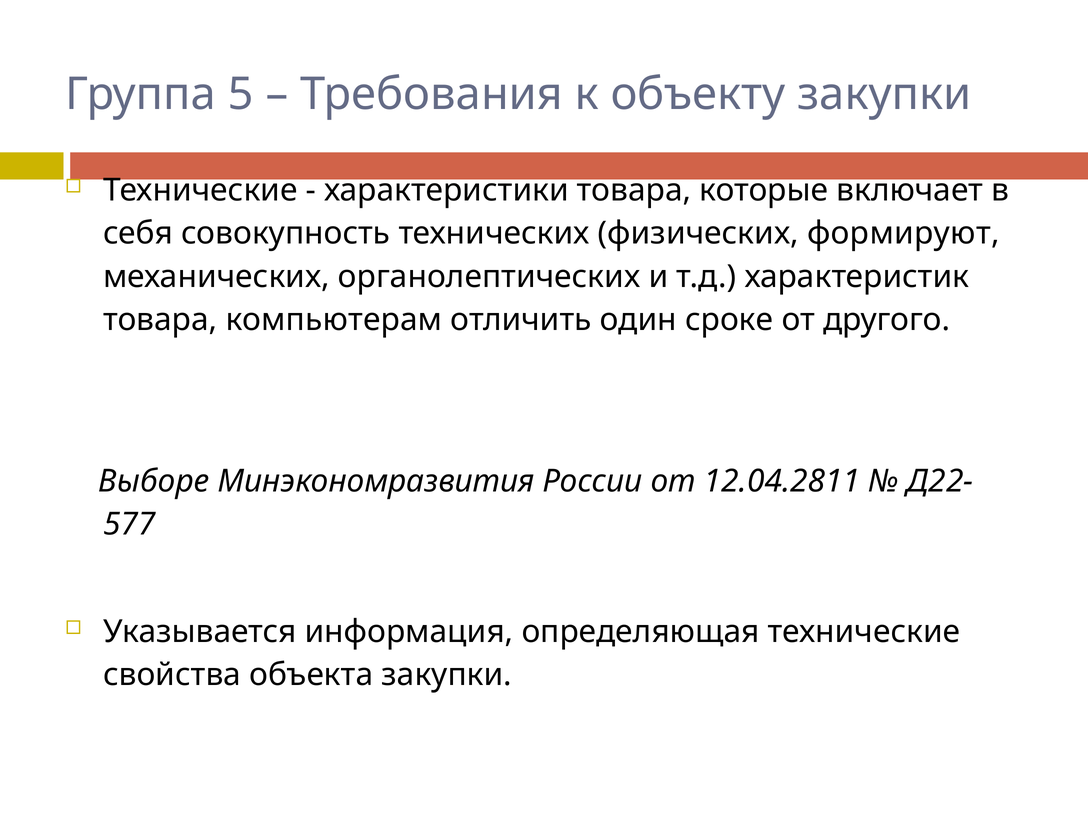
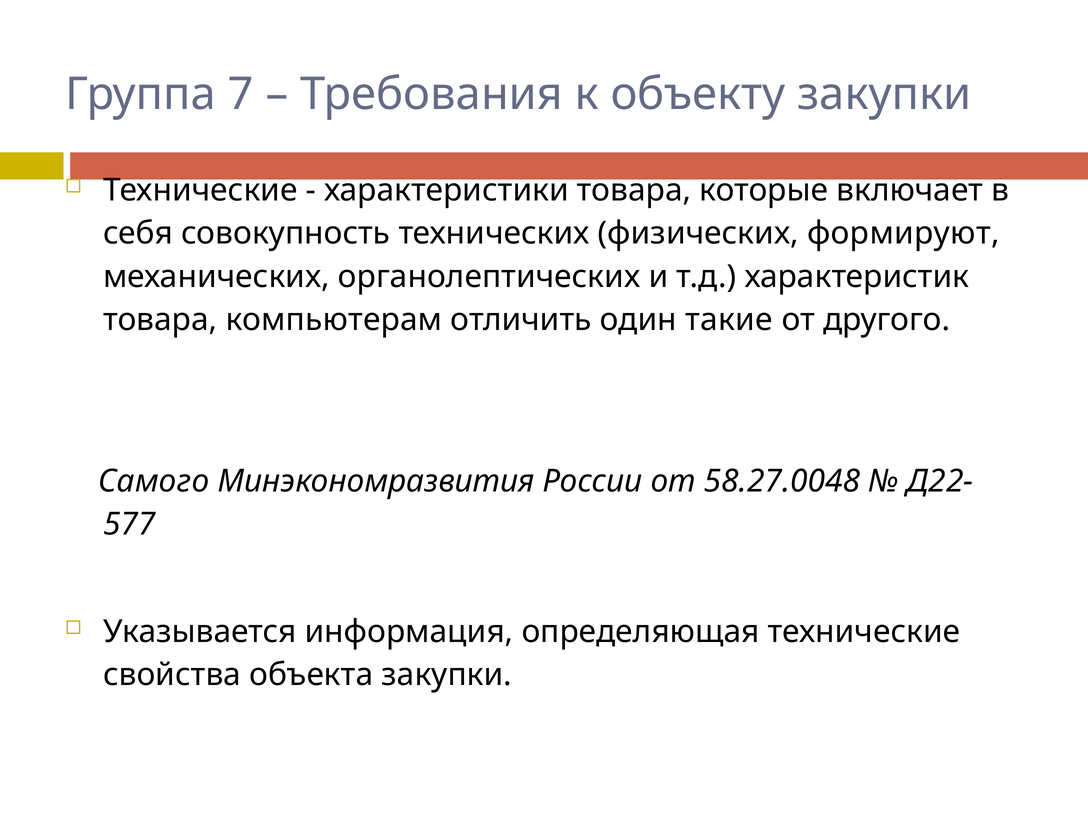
5: 5 -> 7
сроке: сроке -> такие
Выборе: Выборе -> Самого
12.04.2811: 12.04.2811 -> 58.27.0048
